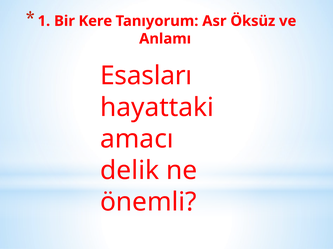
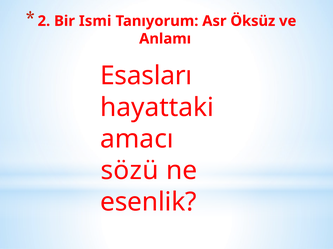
1: 1 -> 2
Kere: Kere -> Ismi
delik: delik -> sözü
önemli: önemli -> esenlik
